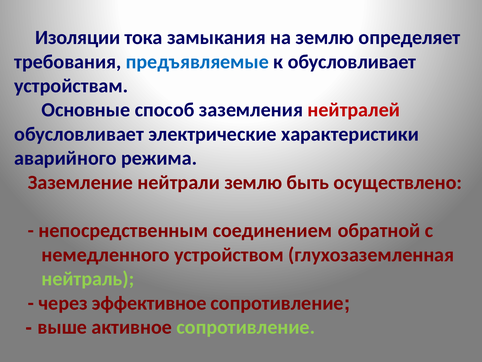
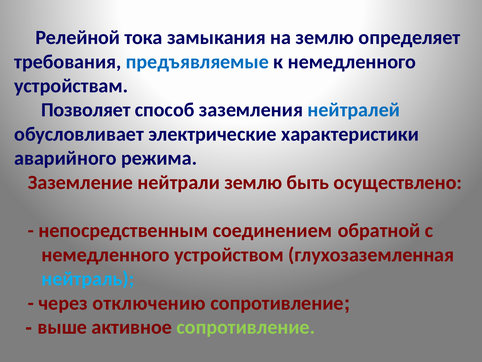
Изоляции: Изоляции -> Релейной
к обусловливает: обусловливает -> немедленного
Основные: Основные -> Позволяет
нейтралей colour: red -> blue
нейтраль colour: light green -> light blue
эффективное: эффективное -> отключению
